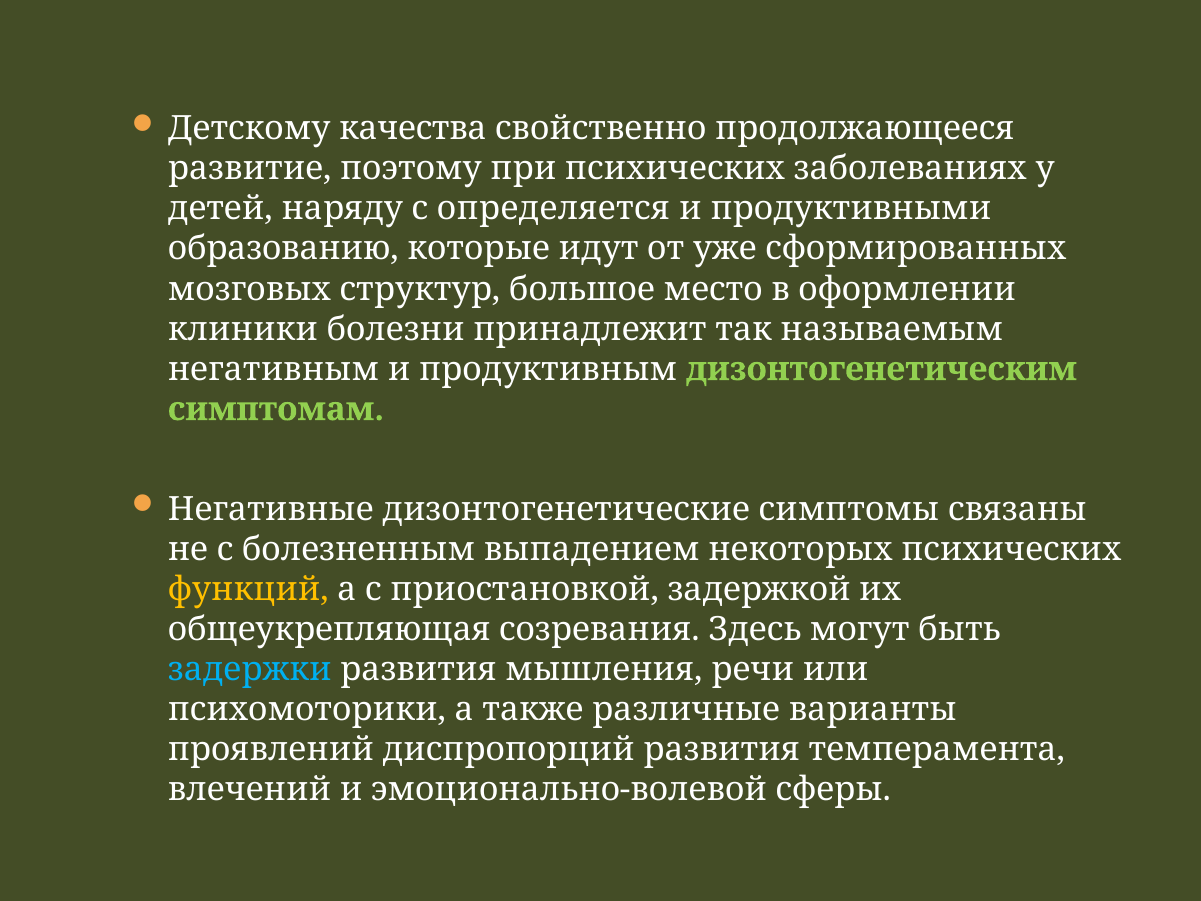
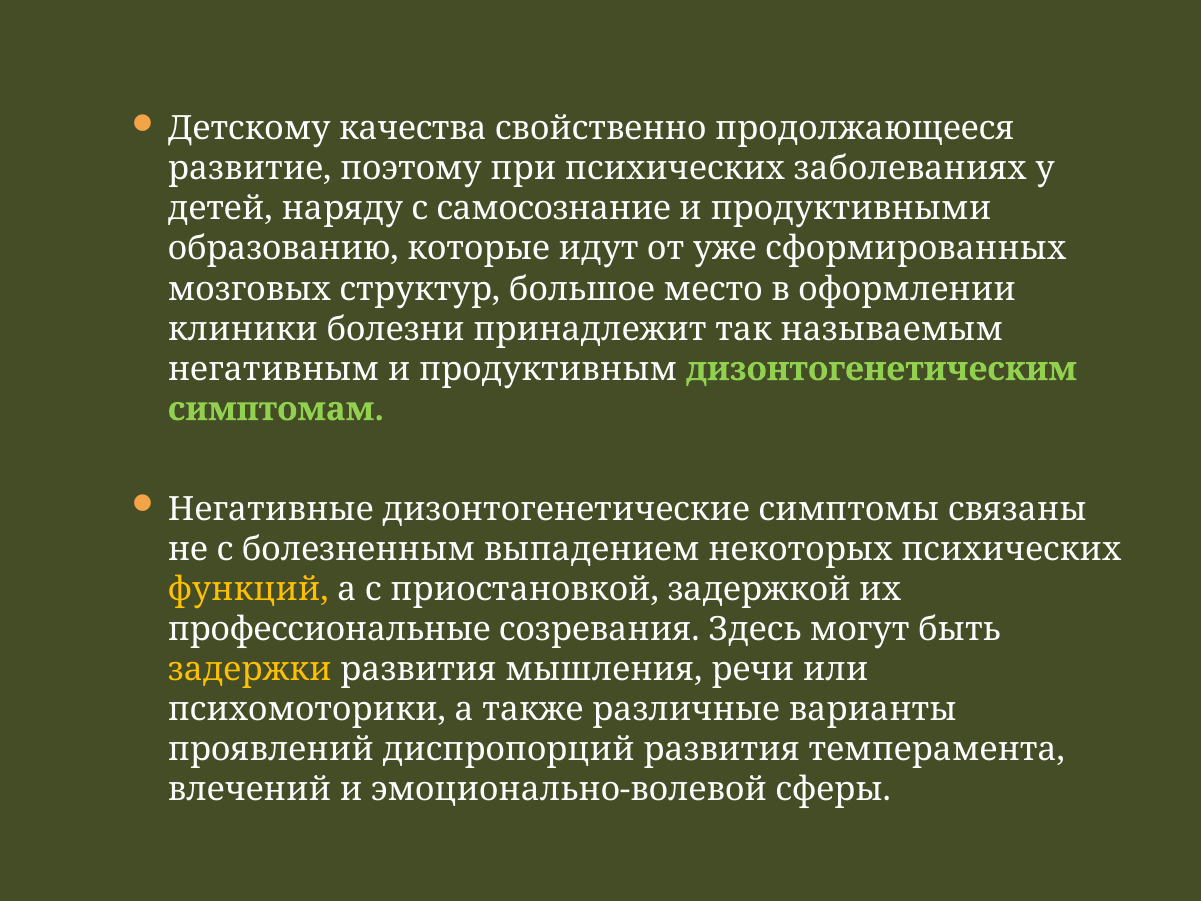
определяется: определяется -> самосознание
общеукрепляющая: общеукрепляющая -> профессиональные
задержки colour: light blue -> yellow
